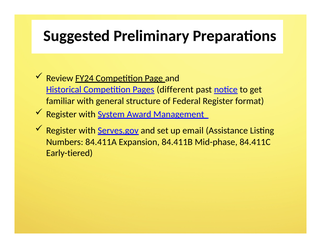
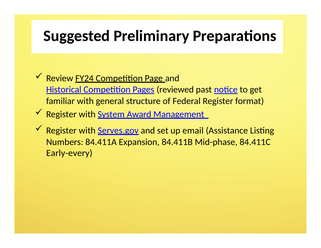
different: different -> reviewed
Early-tiered: Early-tiered -> Early-every
